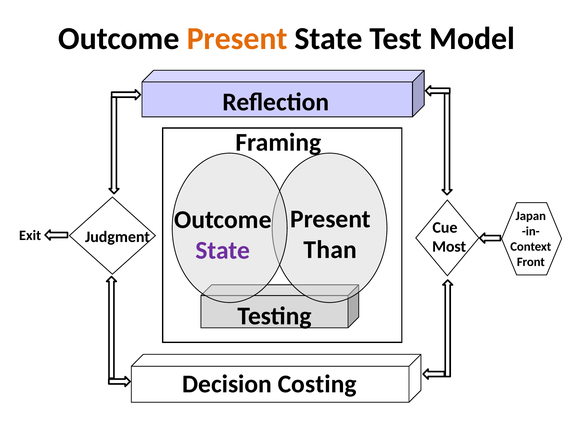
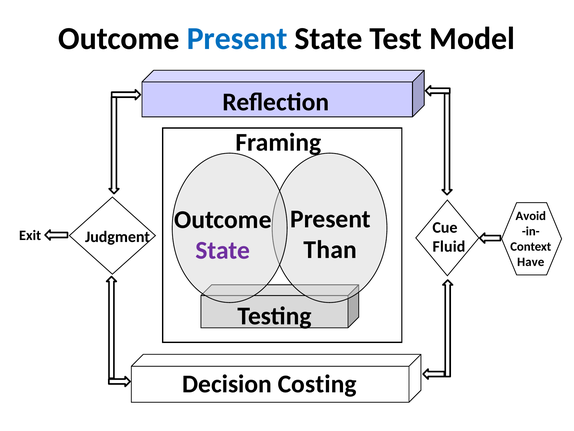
Present at (237, 39) colour: orange -> blue
Japan: Japan -> Avoid
Most: Most -> Fluid
Front: Front -> Have
